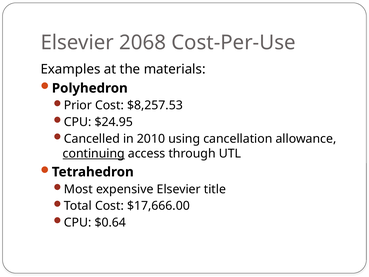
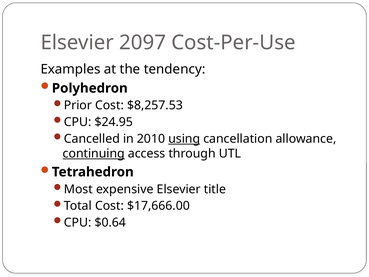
2068: 2068 -> 2097
materials: materials -> tendency
using underline: none -> present
